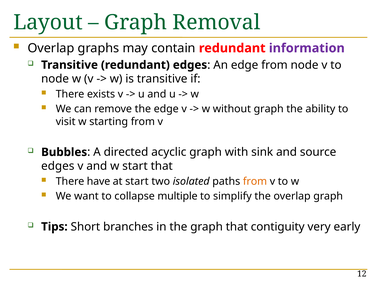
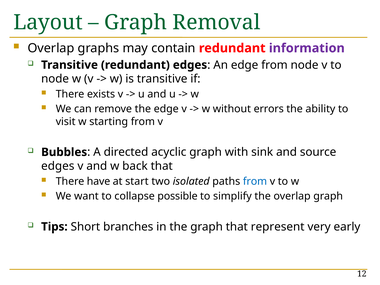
without graph: graph -> errors
w start: start -> back
from at (255, 181) colour: orange -> blue
multiple: multiple -> possible
contiguity: contiguity -> represent
